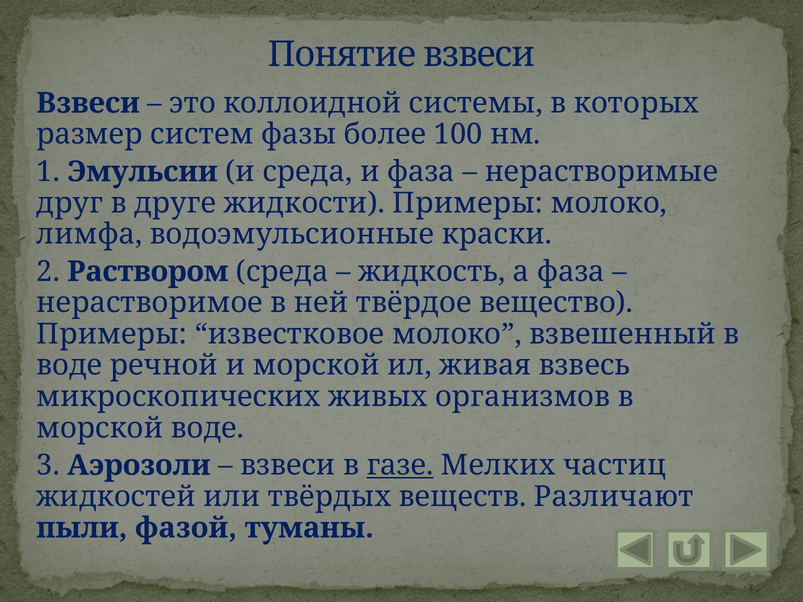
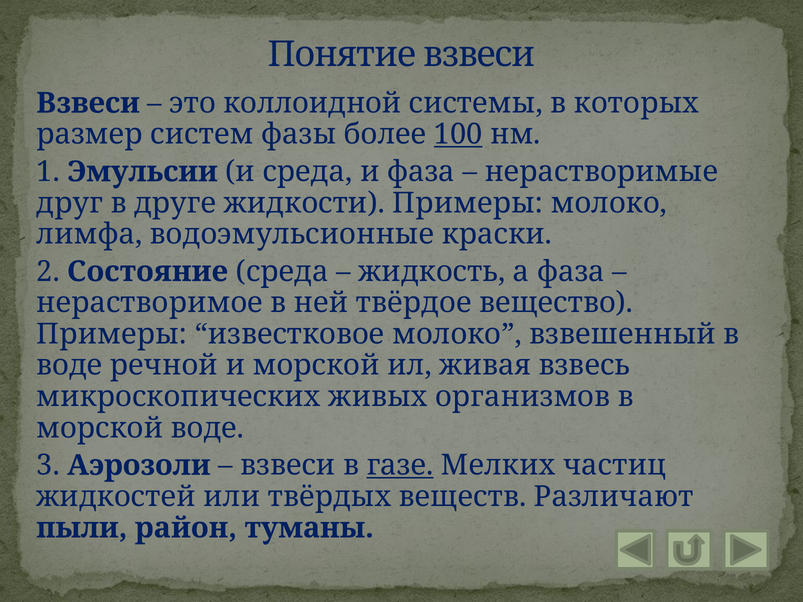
100 underline: none -> present
Раствором: Раствором -> Состояние
фазой: фазой -> район
